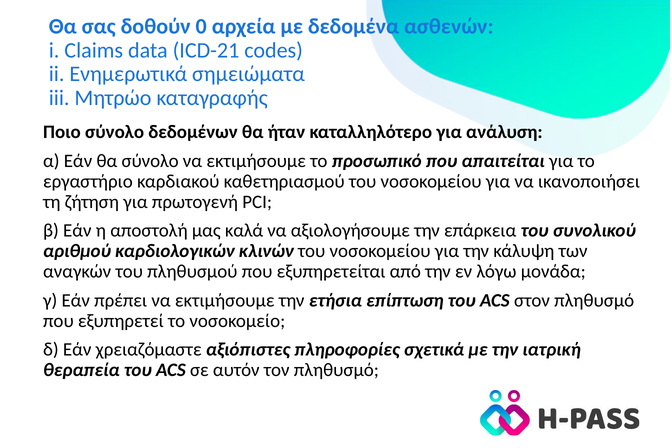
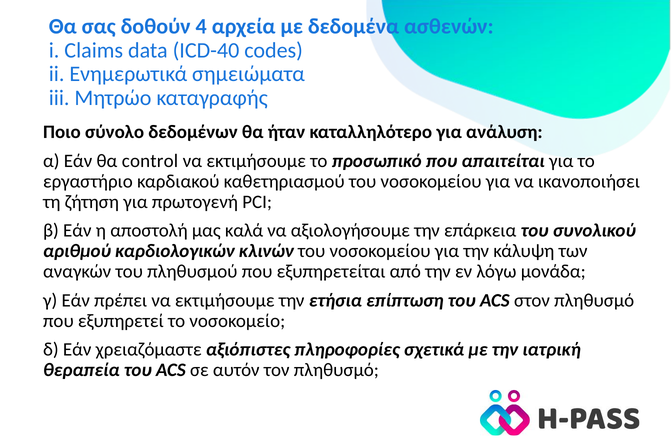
0: 0 -> 4
ICD-21: ICD-21 -> ICD-40
θα σύνολο: σύνολο -> control
